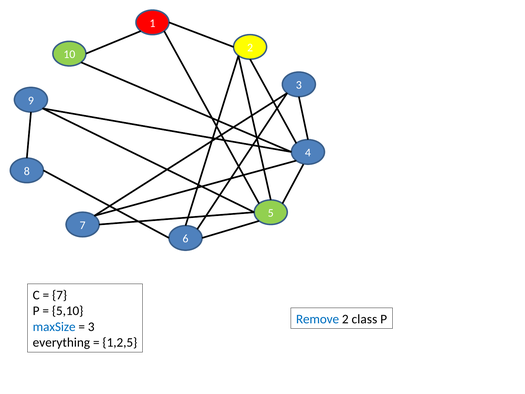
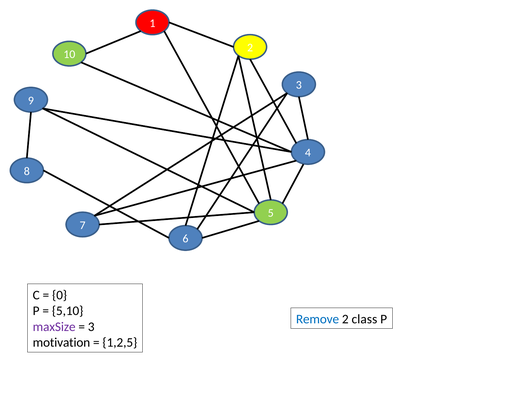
7 at (60, 295): 7 -> 0
maxSize colour: blue -> purple
everything: everything -> motivation
